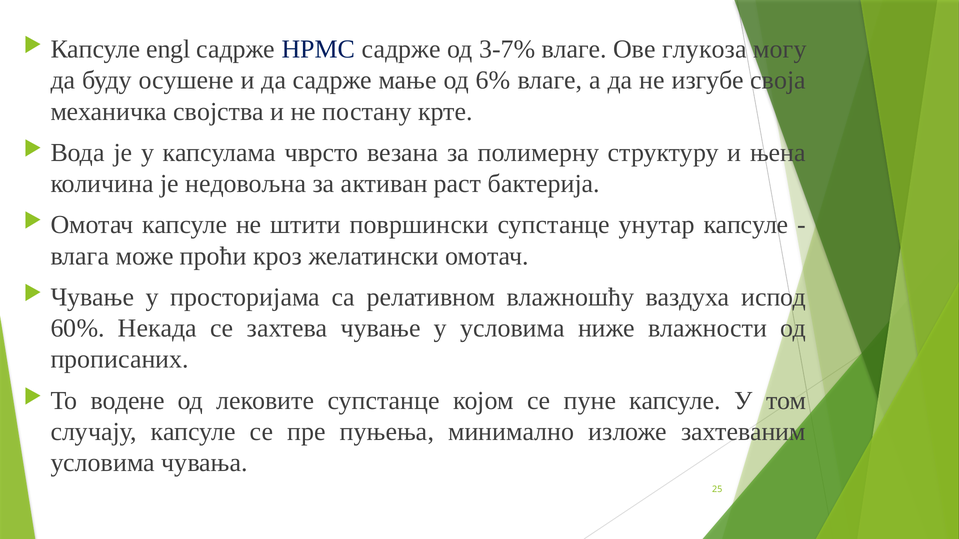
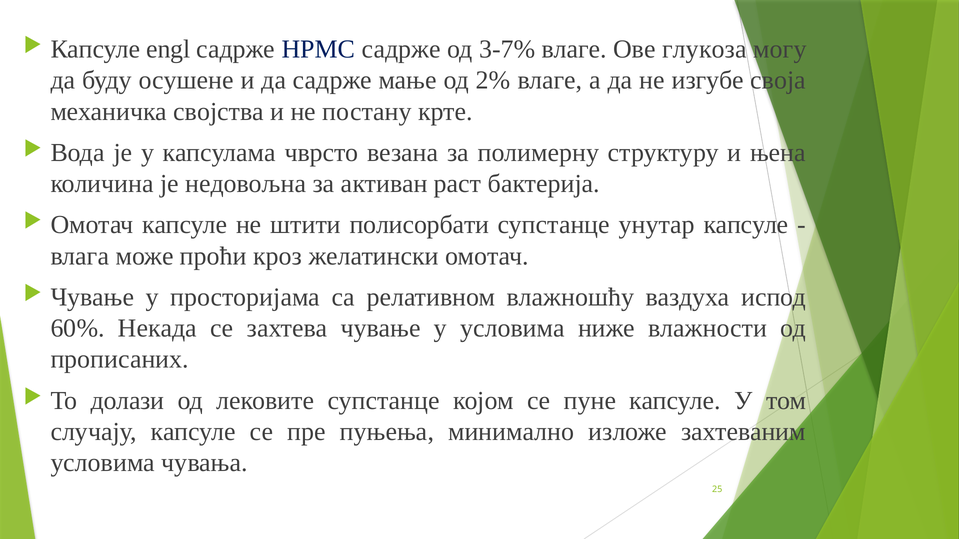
6%: 6% -> 2%
површински: површински -> полисорбати
водене: водене -> долази
